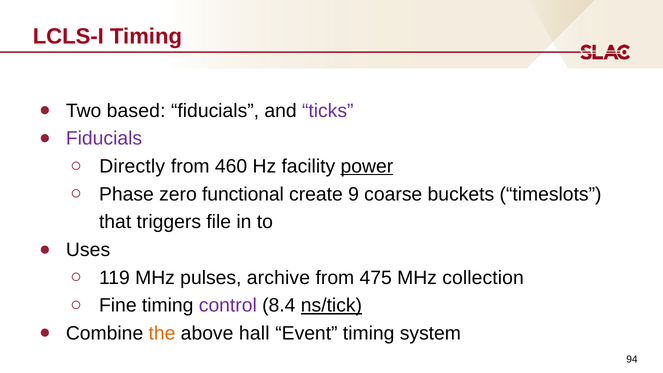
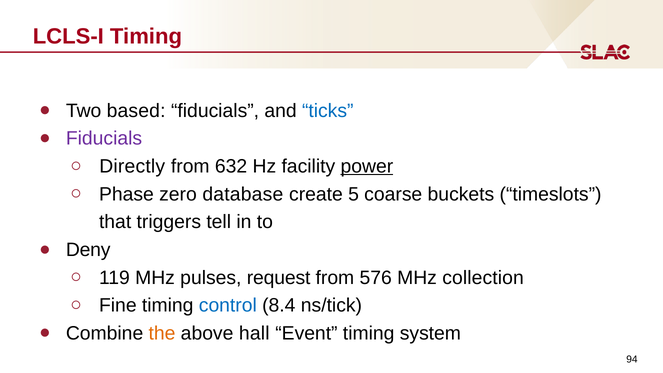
ticks colour: purple -> blue
460: 460 -> 632
functional: functional -> database
9: 9 -> 5
file: file -> tell
Uses: Uses -> Deny
archive: archive -> request
475: 475 -> 576
control colour: purple -> blue
ns/tick underline: present -> none
